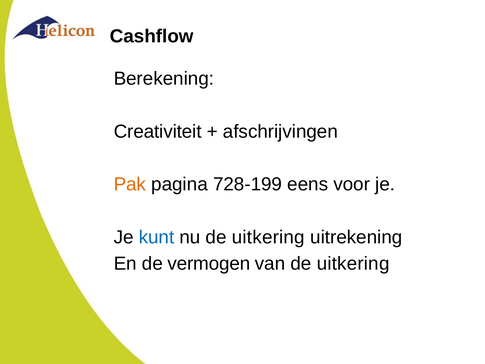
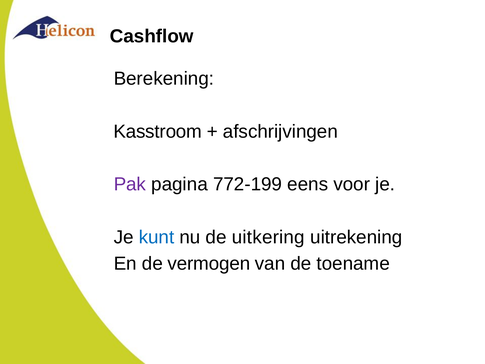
Creativiteit: Creativiteit -> Kasstroom
Pak colour: orange -> purple
728-199: 728-199 -> 772-199
van de uitkering: uitkering -> toename
